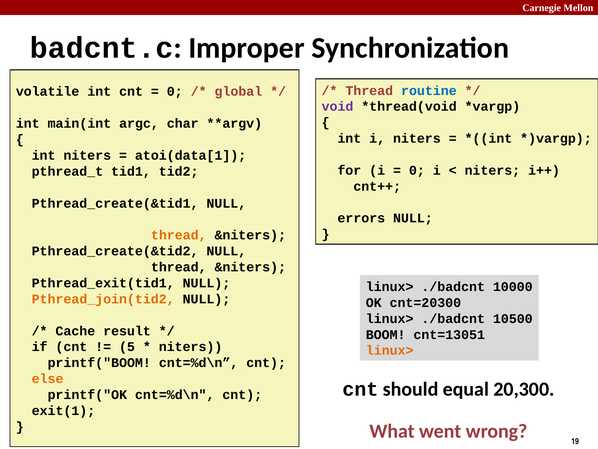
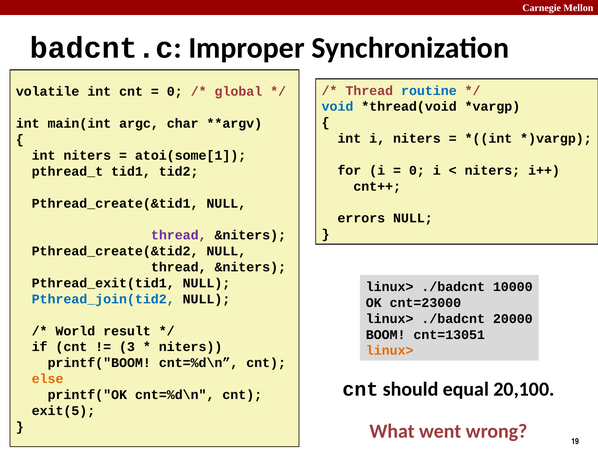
void colour: purple -> blue
atoi(data[1: atoi(data[1 -> atoi(some[1
thread at (179, 235) colour: orange -> purple
Pthread_join(tid2 colour: orange -> blue
cnt=20300: cnt=20300 -> cnt=23000
10500: 10500 -> 20000
Cache: Cache -> World
5: 5 -> 3
20,300: 20,300 -> 20,100
exit(1: exit(1 -> exit(5
